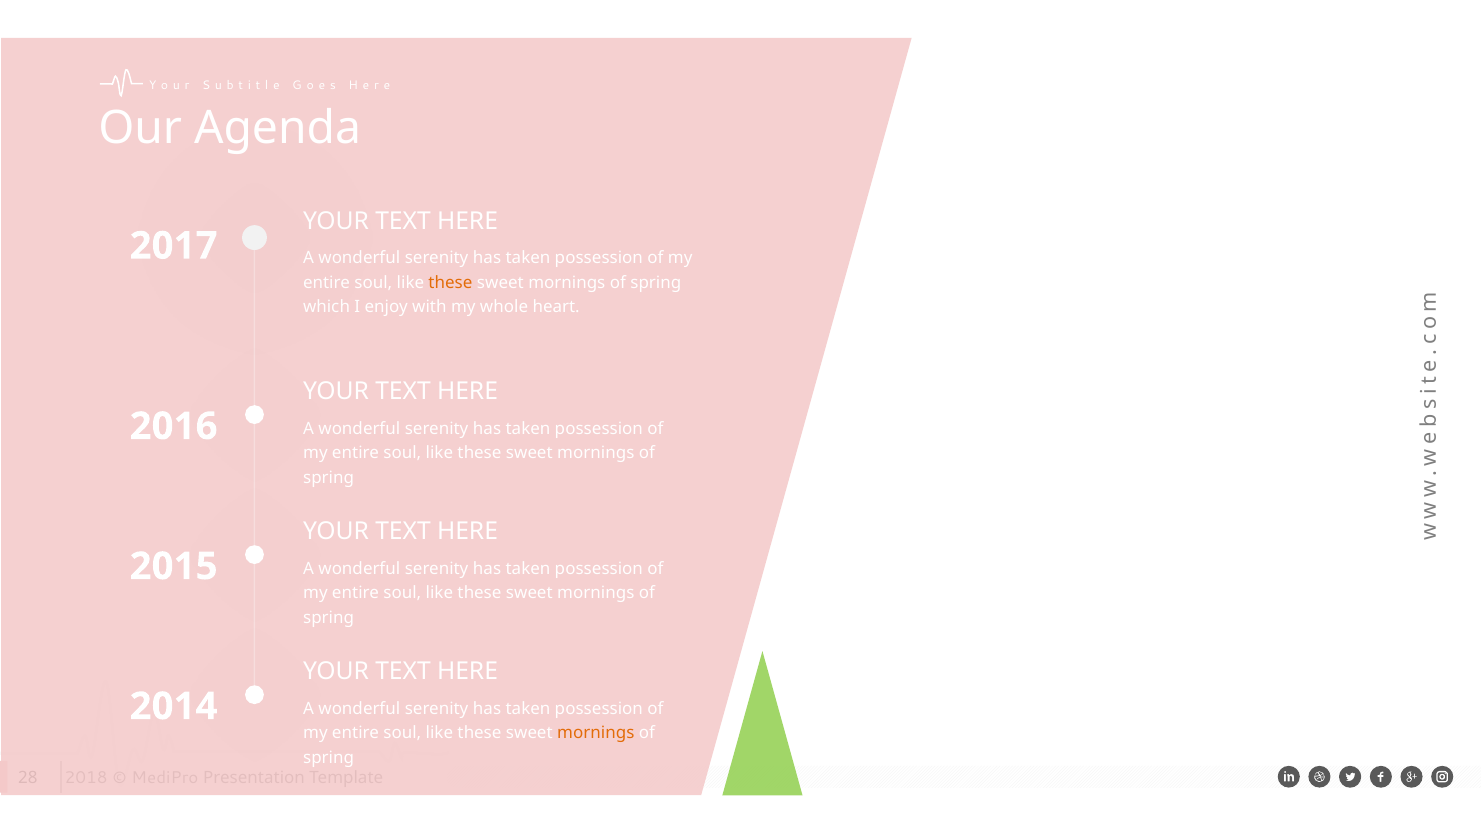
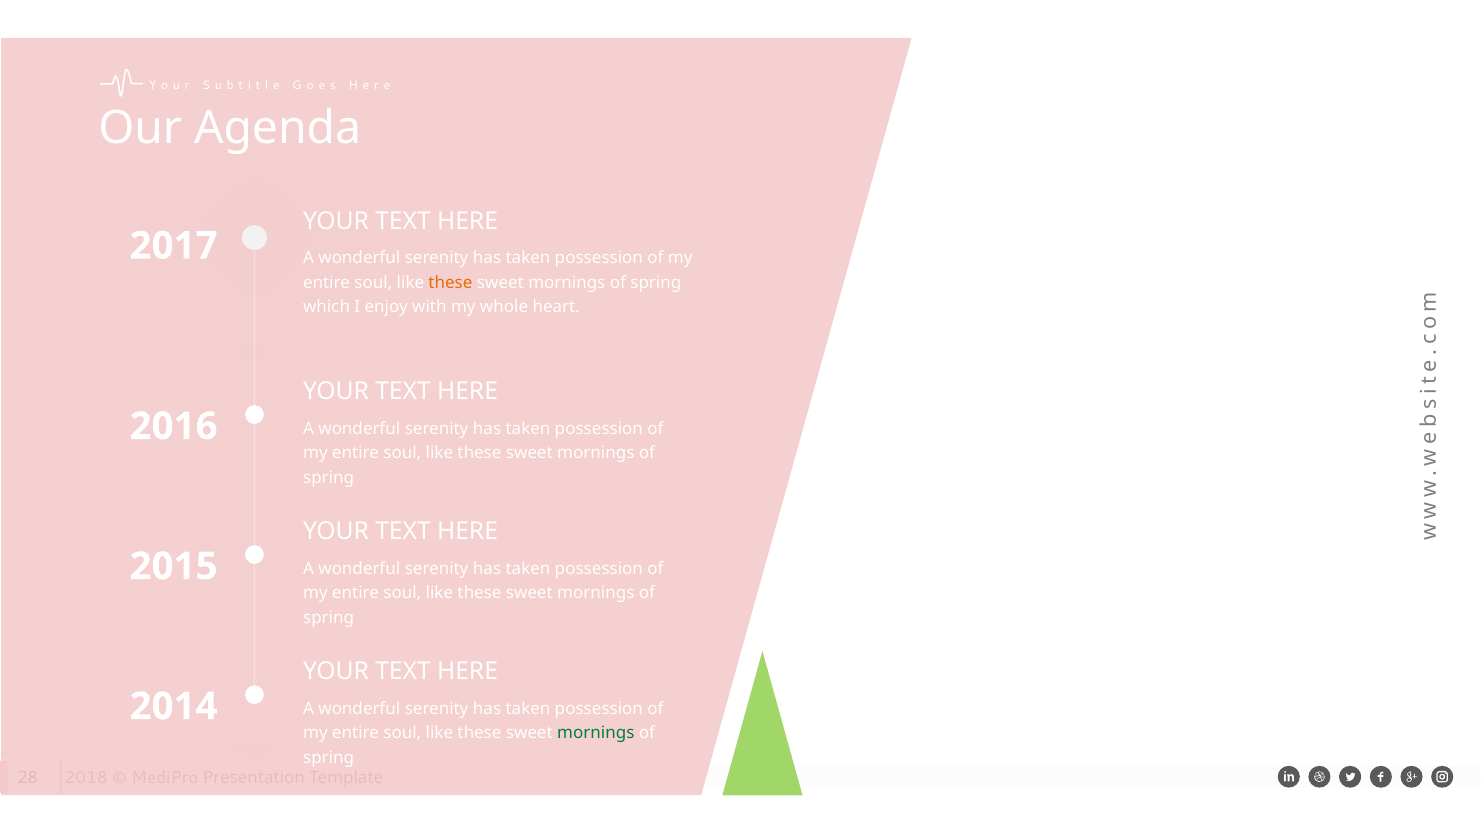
mornings at (596, 733) colour: orange -> green
